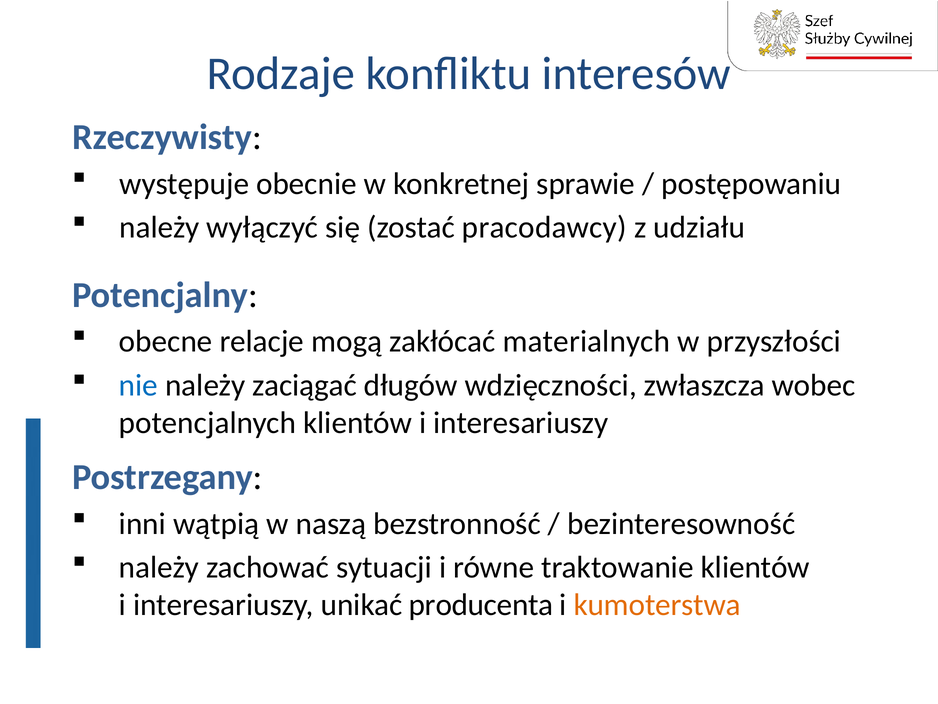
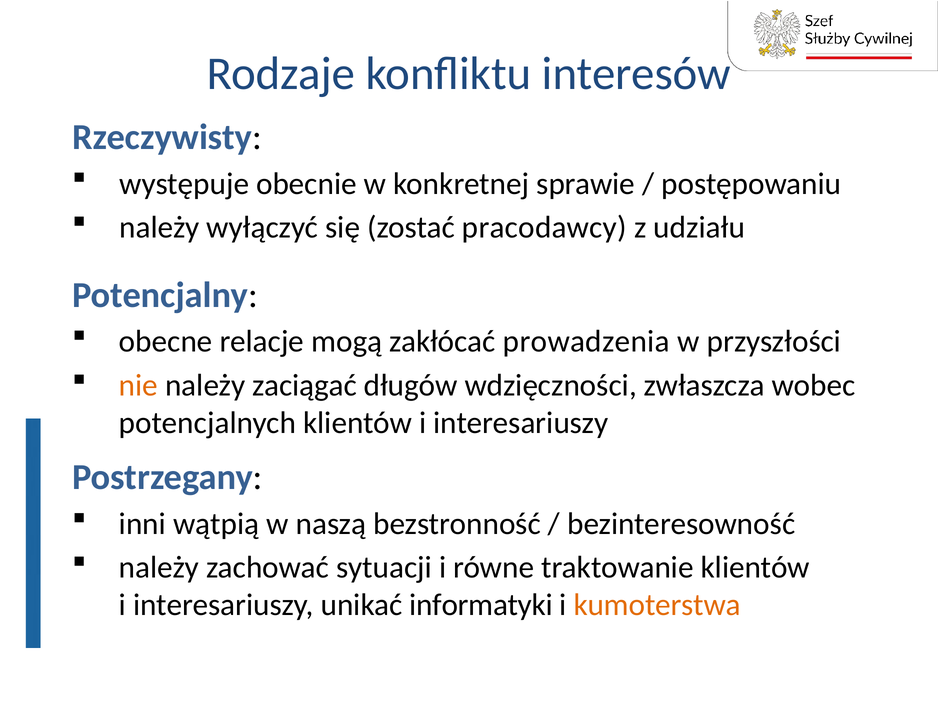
materialnych: materialnych -> prowadzenia
nie colour: blue -> orange
producenta: producenta -> informatyki
